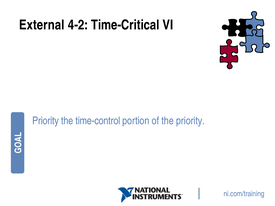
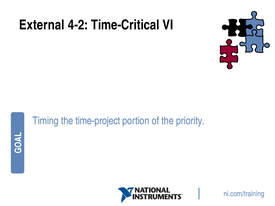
Priority at (46, 121): Priority -> Timing
time-control: time-control -> time-project
